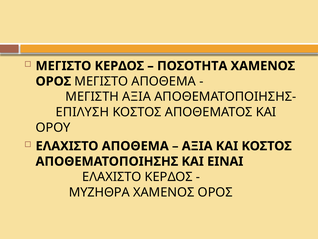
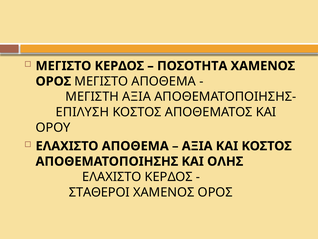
ΕΙΝΑΙ: ΕΙΝΑΙ -> ΟΛΗΣ
ΜΥΖΗΘΡΑ: ΜΥΖΗΘΡΑ -> ΣΤΑΘΕΡΟΙ
